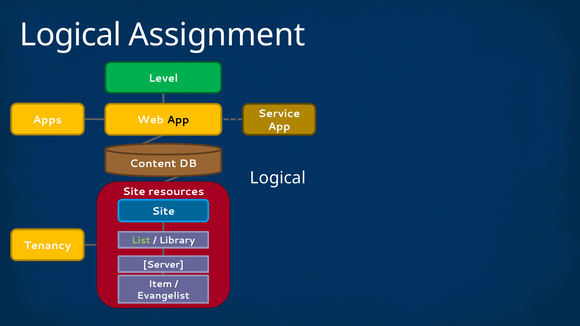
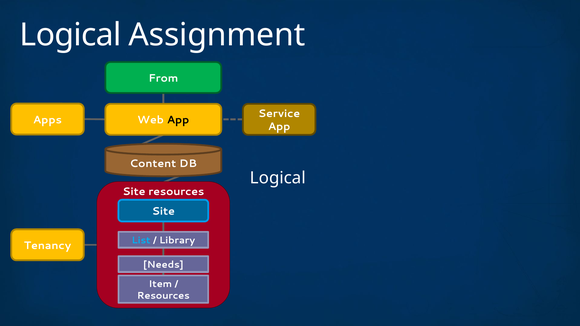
Level: Level -> From
List colour: light green -> light blue
Server: Server -> Needs
Evangelist at (163, 296): Evangelist -> Resources
